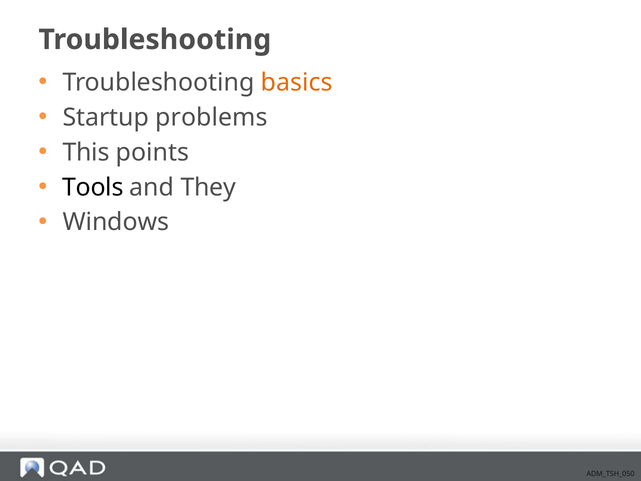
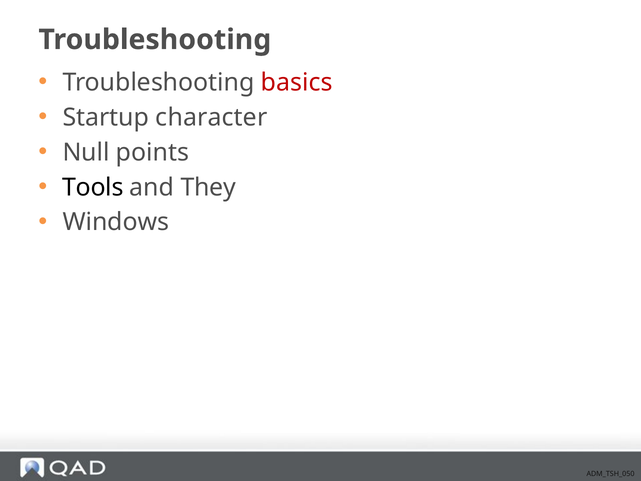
basics colour: orange -> red
problems: problems -> character
This: This -> Null
